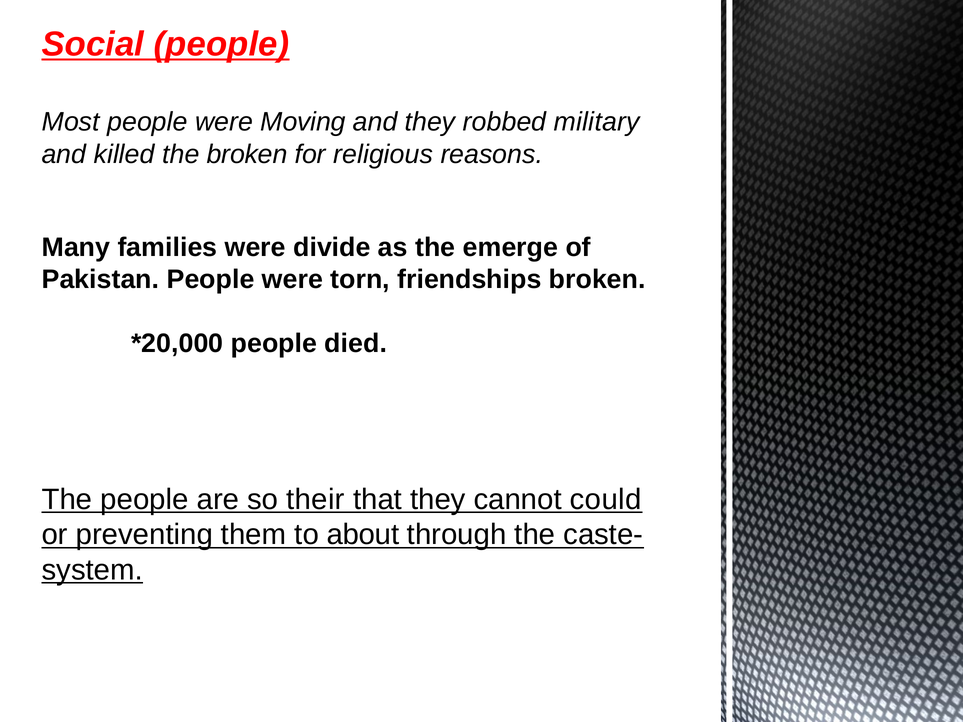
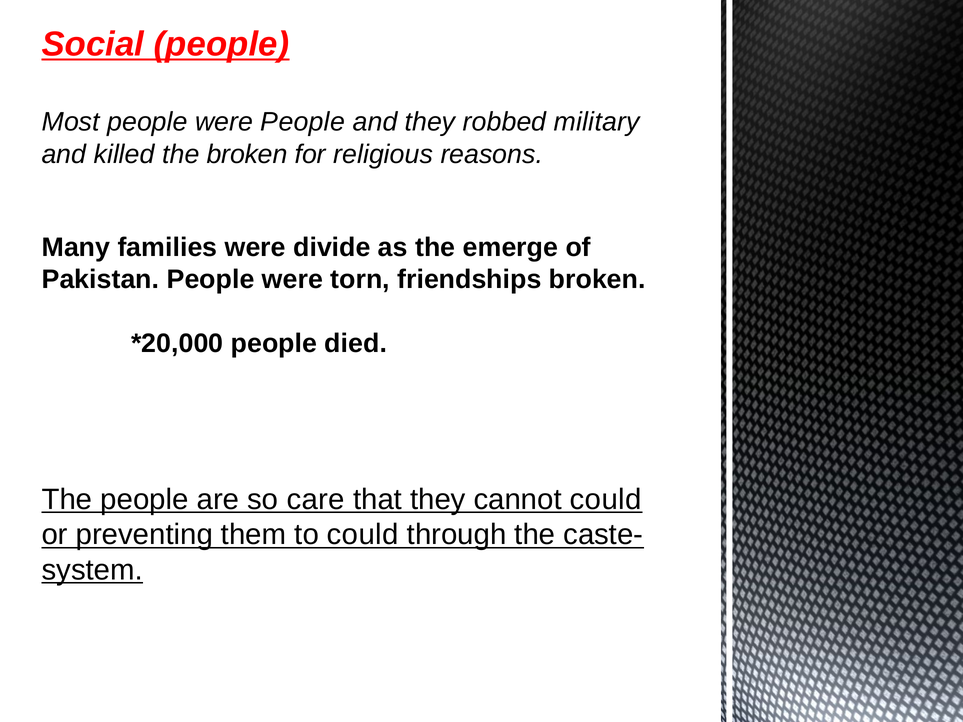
were Moving: Moving -> People
their: their -> care
to about: about -> could
